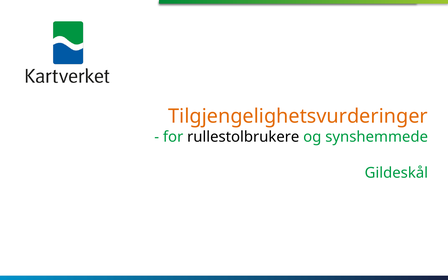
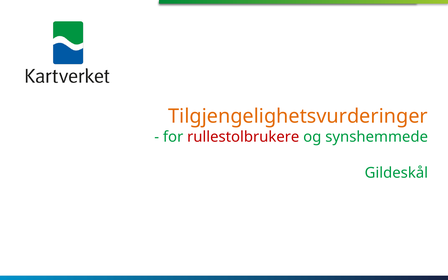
rullestolbrukere colour: black -> red
